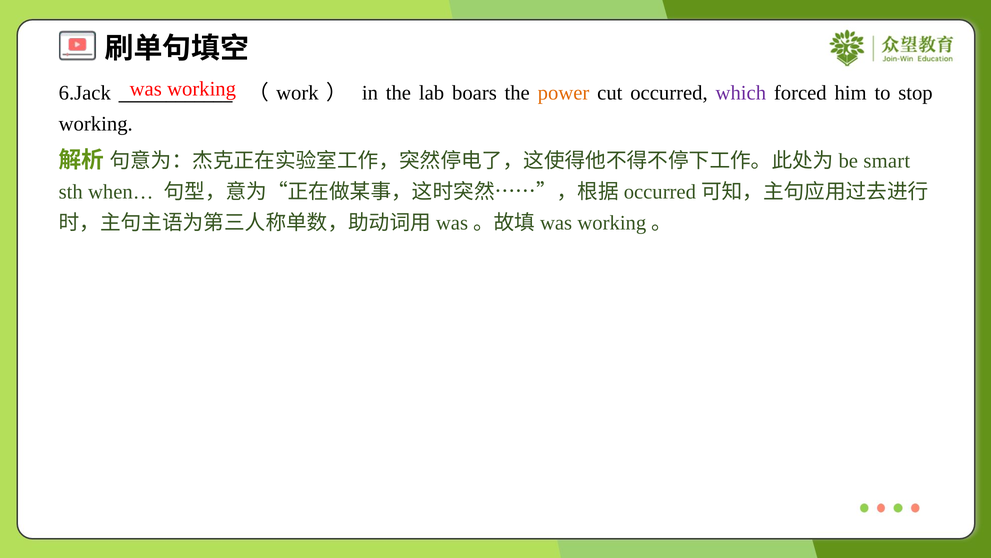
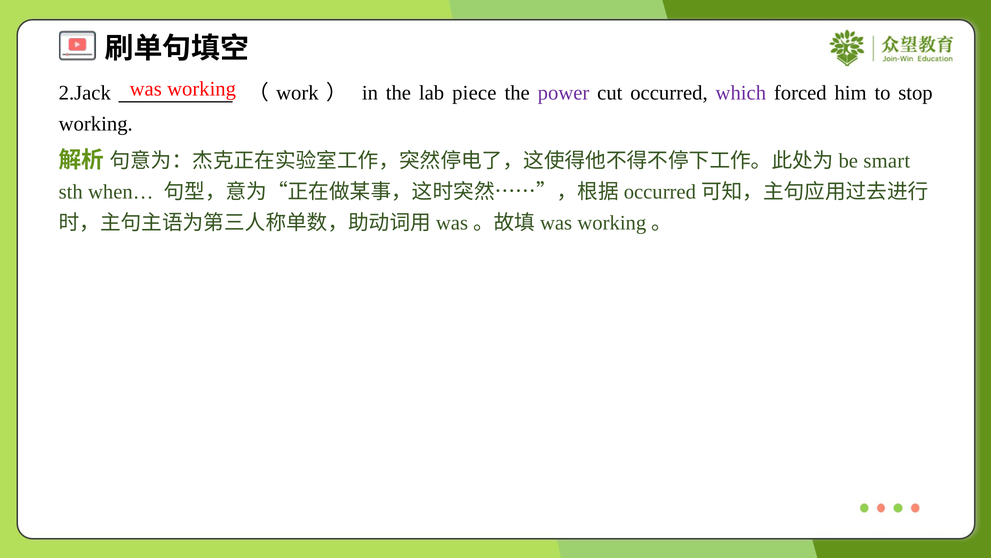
6.Jack: 6.Jack -> 2.Jack
boars: boars -> piece
power colour: orange -> purple
